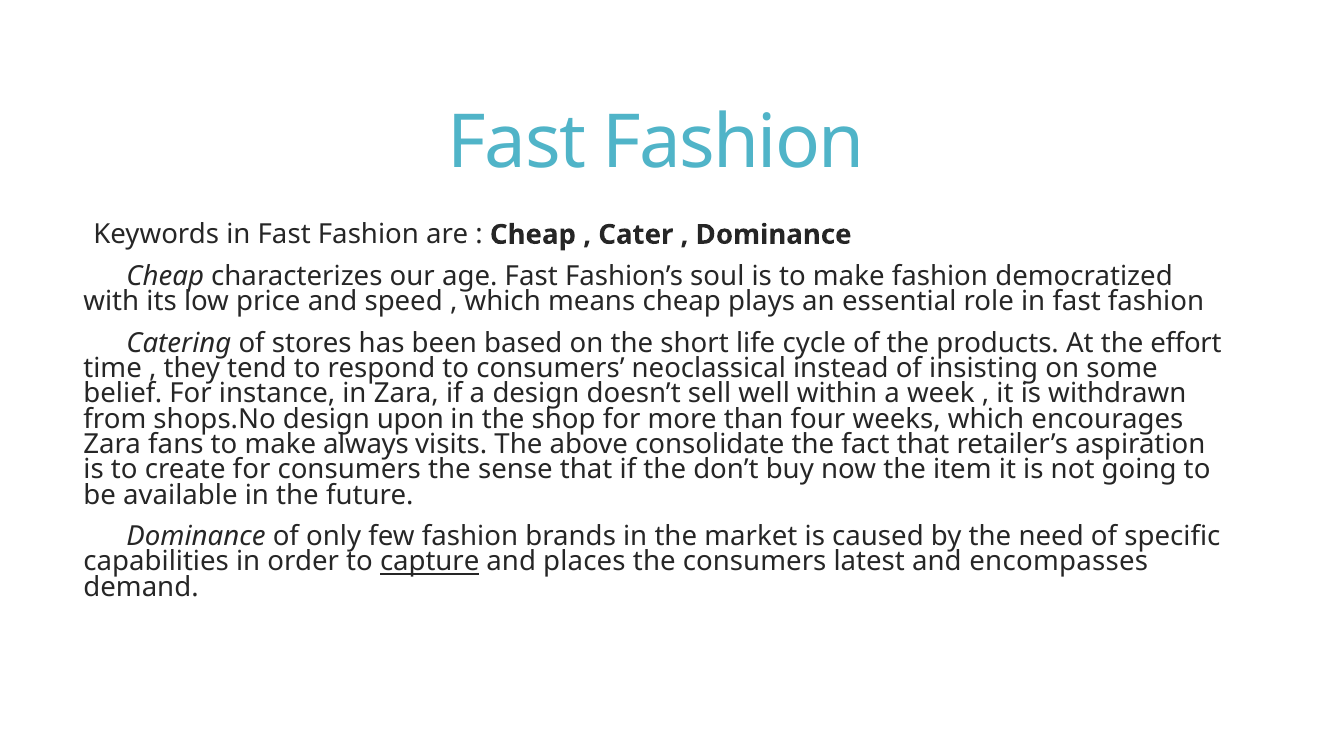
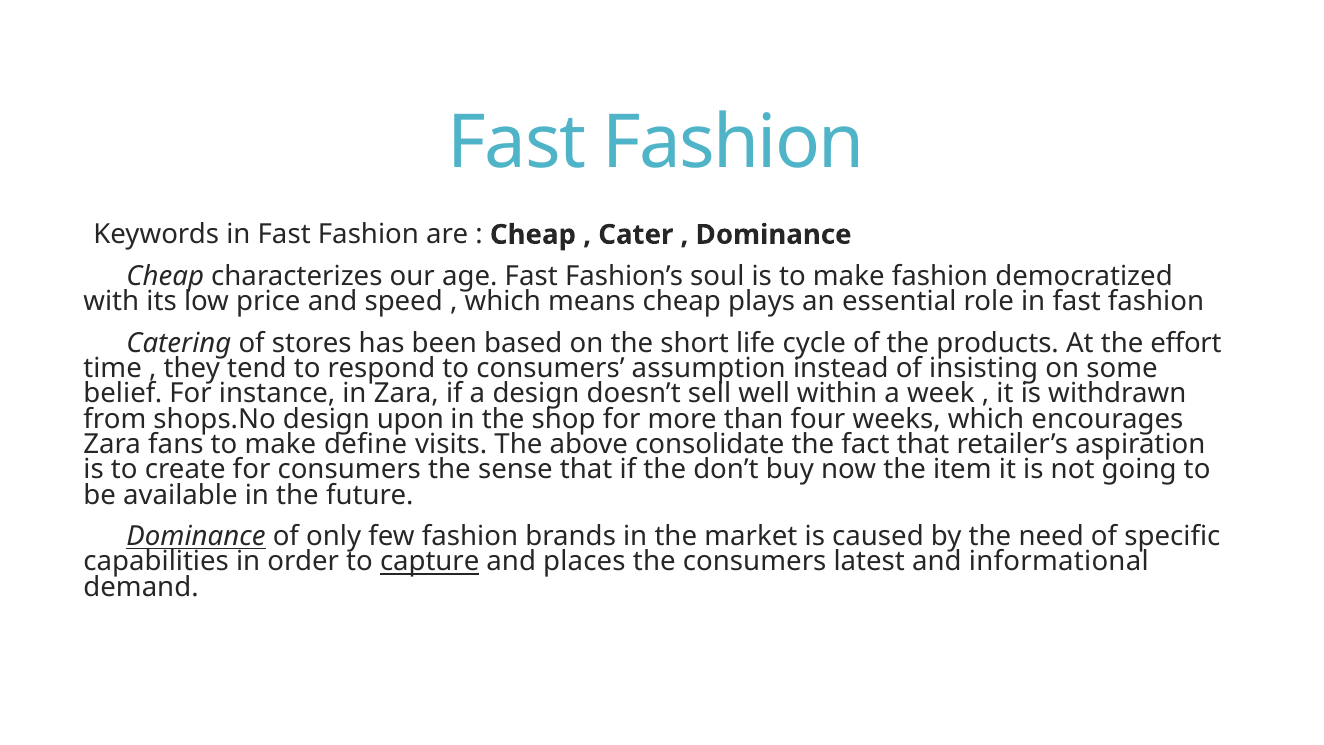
neoclassical: neoclassical -> assumption
always: always -> define
Dominance at (196, 536) underline: none -> present
encompasses: encompasses -> informational
